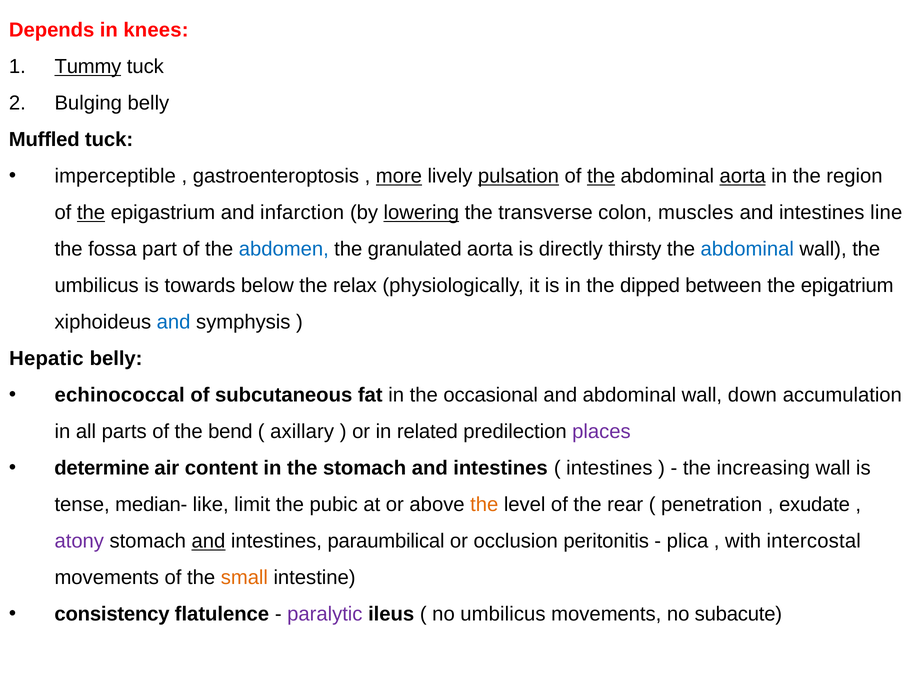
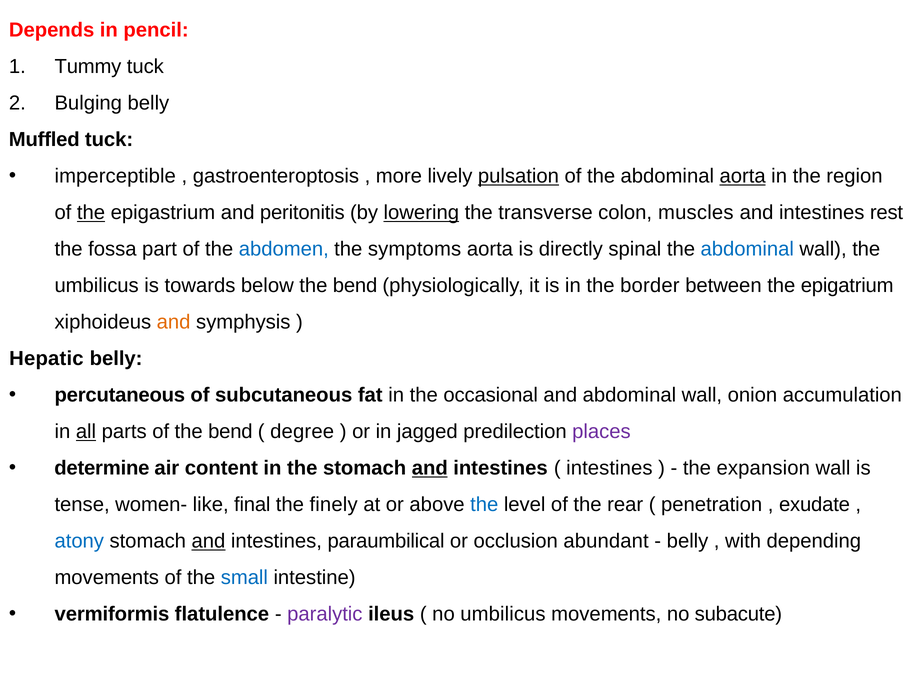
knees: knees -> pencil
Tummy underline: present -> none
more underline: present -> none
the at (601, 176) underline: present -> none
infarction: infarction -> peritonitis
line: line -> rest
granulated: granulated -> symptoms
thirsty: thirsty -> spinal
below the relax: relax -> bend
dipped: dipped -> border
and at (174, 322) colour: blue -> orange
echinococcal: echinococcal -> percutaneous
down: down -> onion
all underline: none -> present
axillary: axillary -> degree
related: related -> jagged
and at (430, 468) underline: none -> present
increasing: increasing -> expansion
median-: median- -> women-
limit: limit -> final
pubic: pubic -> finely
the at (484, 505) colour: orange -> blue
atony colour: purple -> blue
peritonitis: peritonitis -> abundant
plica at (688, 541): plica -> belly
intercostal: intercostal -> depending
small colour: orange -> blue
consistency: consistency -> vermiformis
